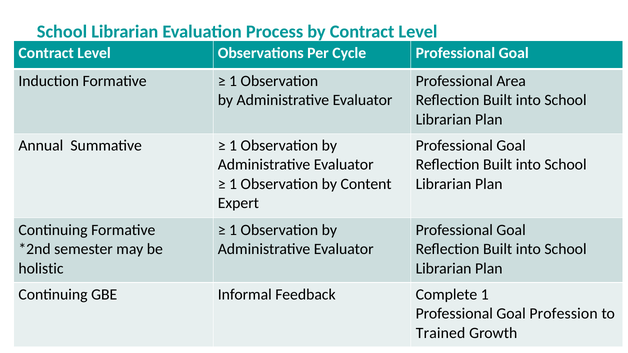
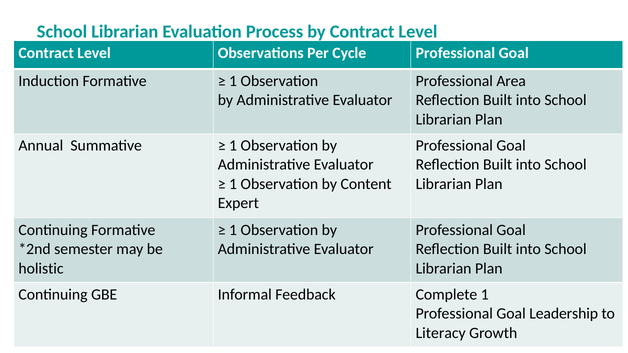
Profession: Profession -> Leadership
Trained: Trained -> Literacy
